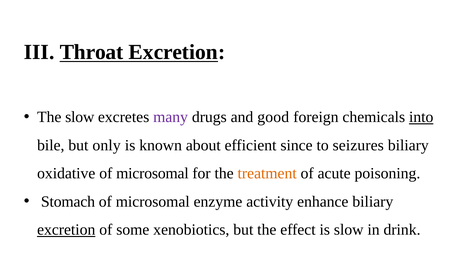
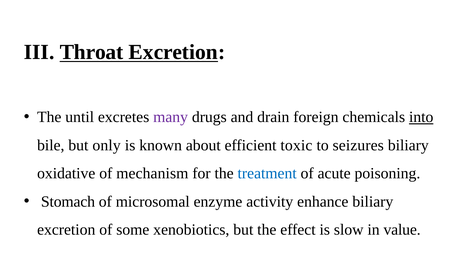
The slow: slow -> until
good: good -> drain
since: since -> toxic
microsomal at (152, 174): microsomal -> mechanism
treatment colour: orange -> blue
excretion at (66, 230) underline: present -> none
drink: drink -> value
